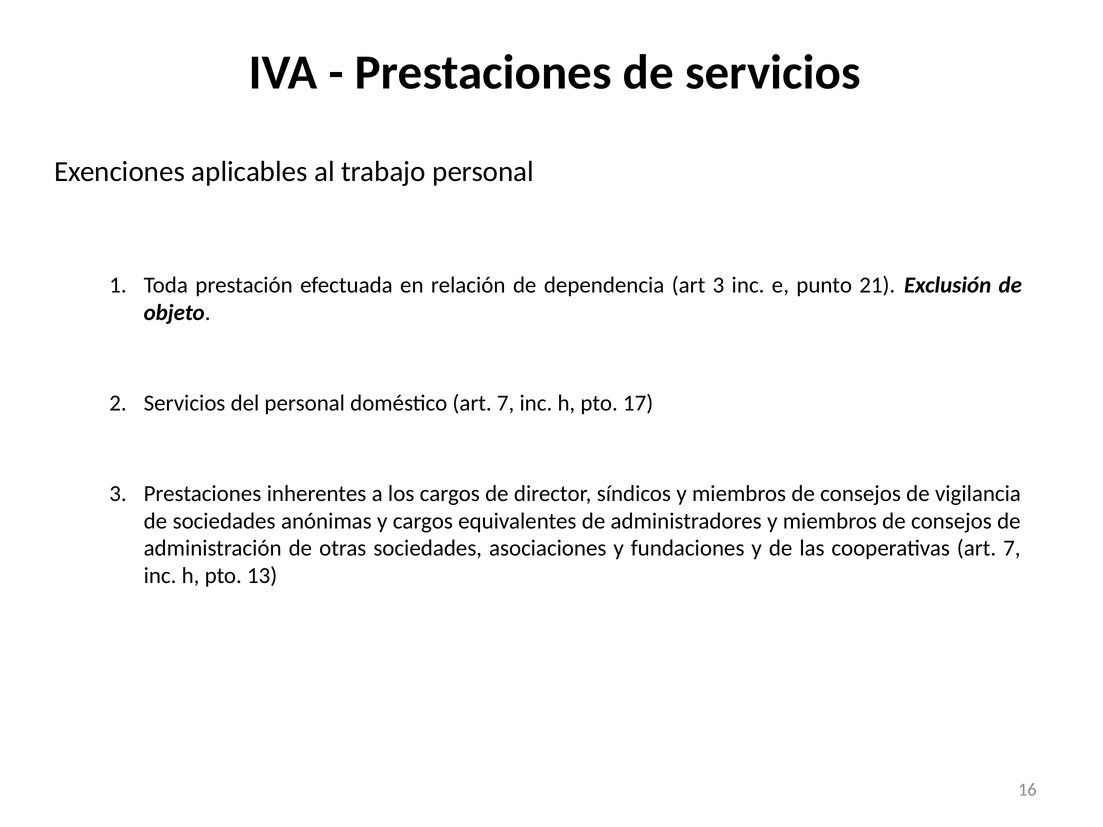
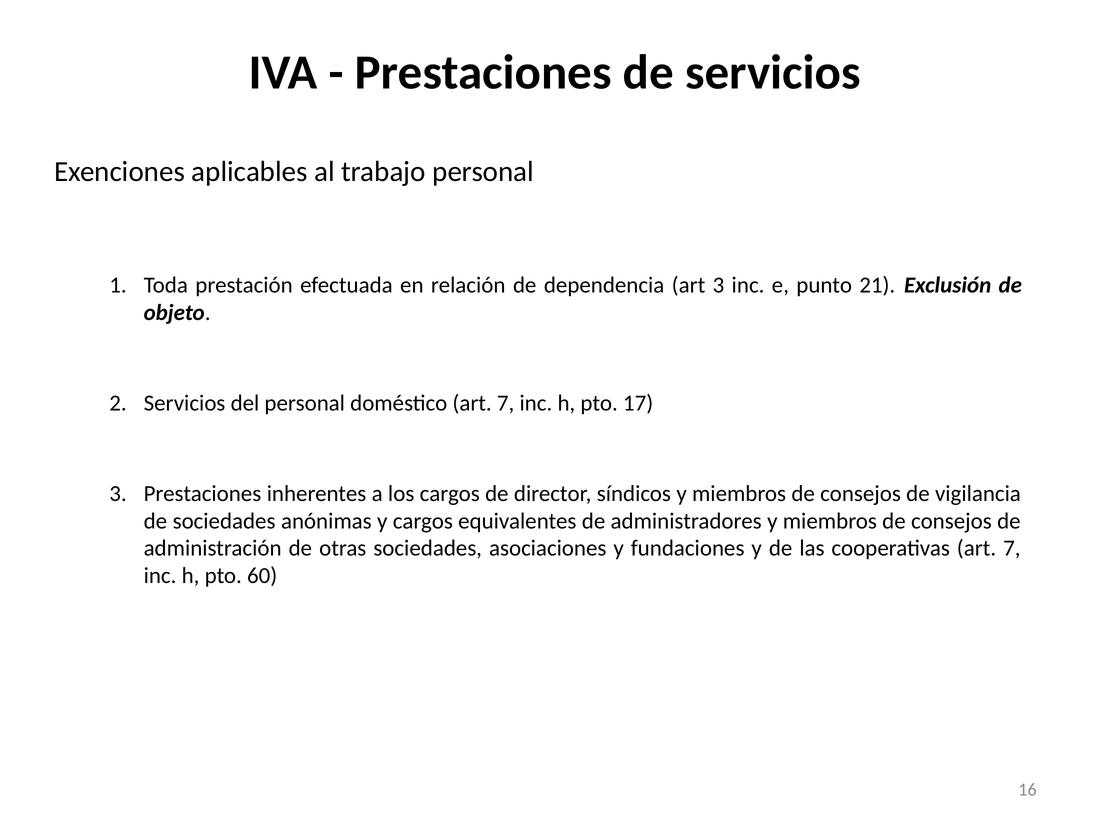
13: 13 -> 60
